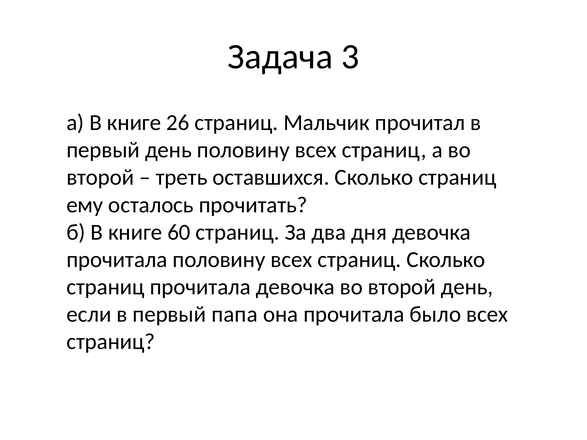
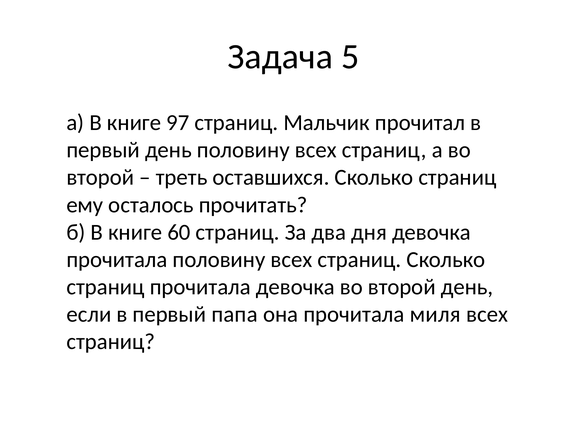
3: 3 -> 5
26: 26 -> 97
было: было -> миля
